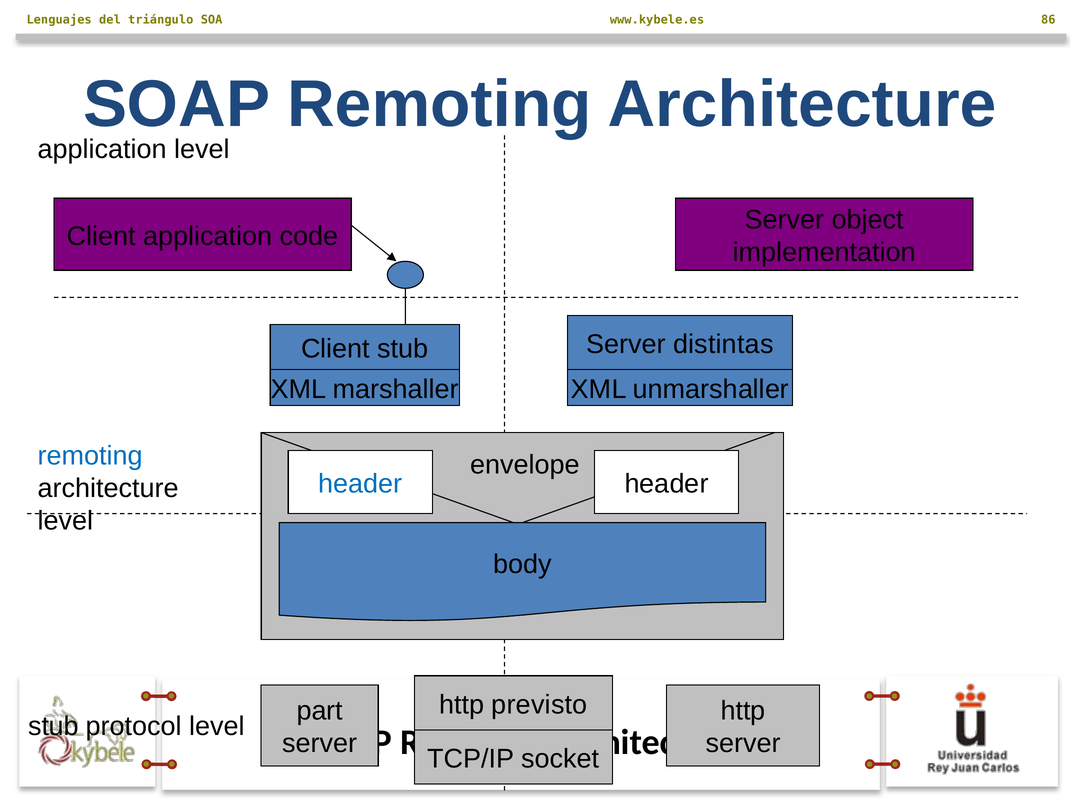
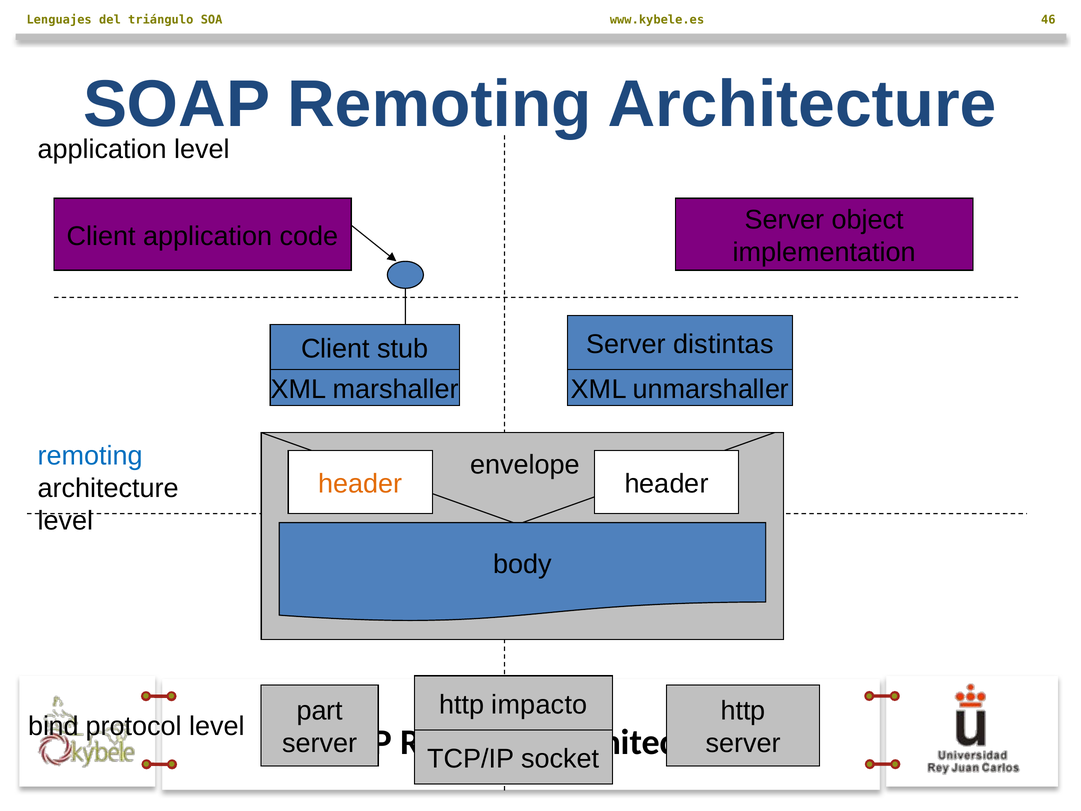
86: 86 -> 46
header at (360, 484) colour: blue -> orange
previsto: previsto -> impacto
stub at (54, 726): stub -> bind
